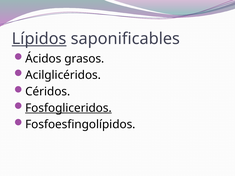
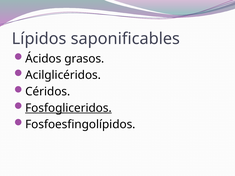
Lípidos underline: present -> none
